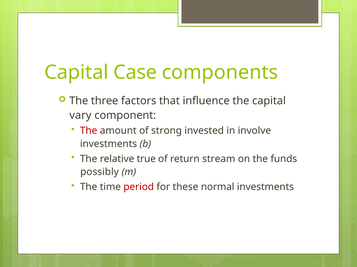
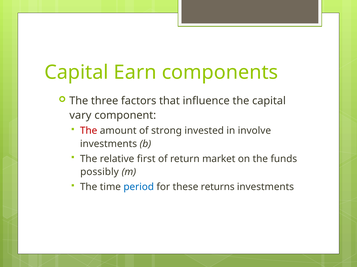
Case: Case -> Earn
true: true -> first
stream: stream -> market
period colour: red -> blue
normal: normal -> returns
